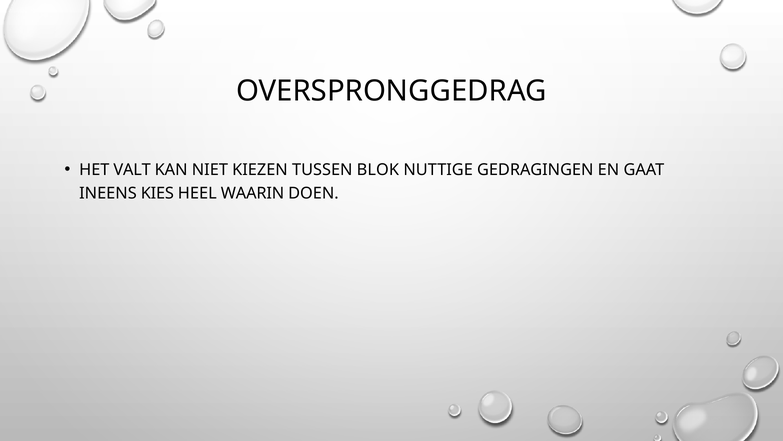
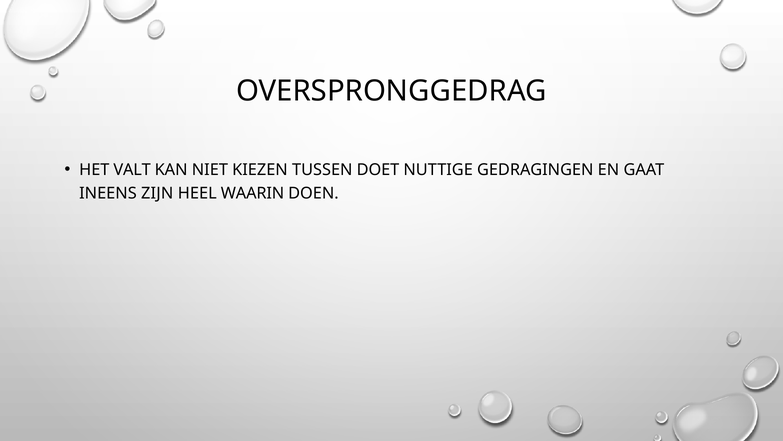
BLOK: BLOK -> DOET
KIES: KIES -> ZIJN
